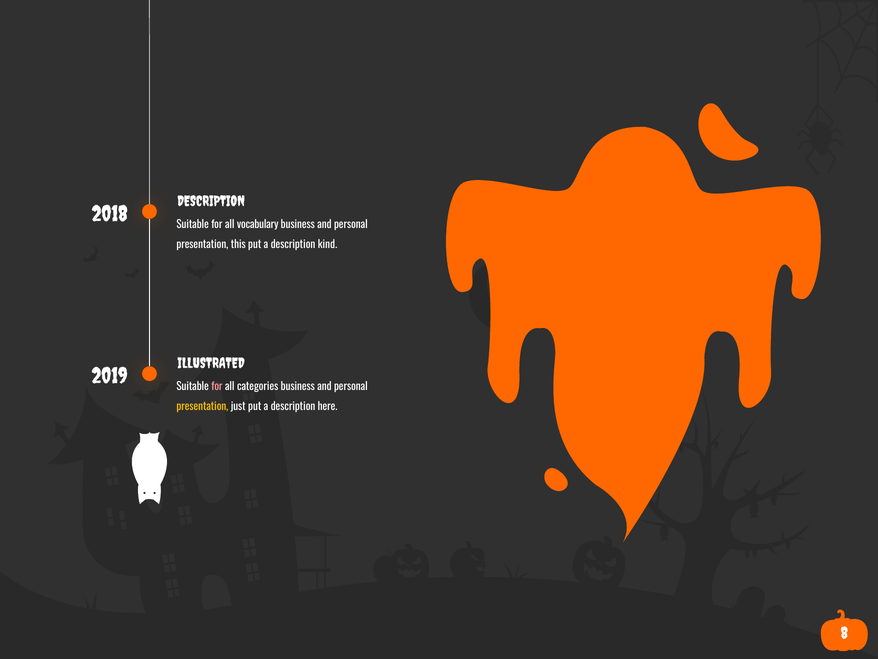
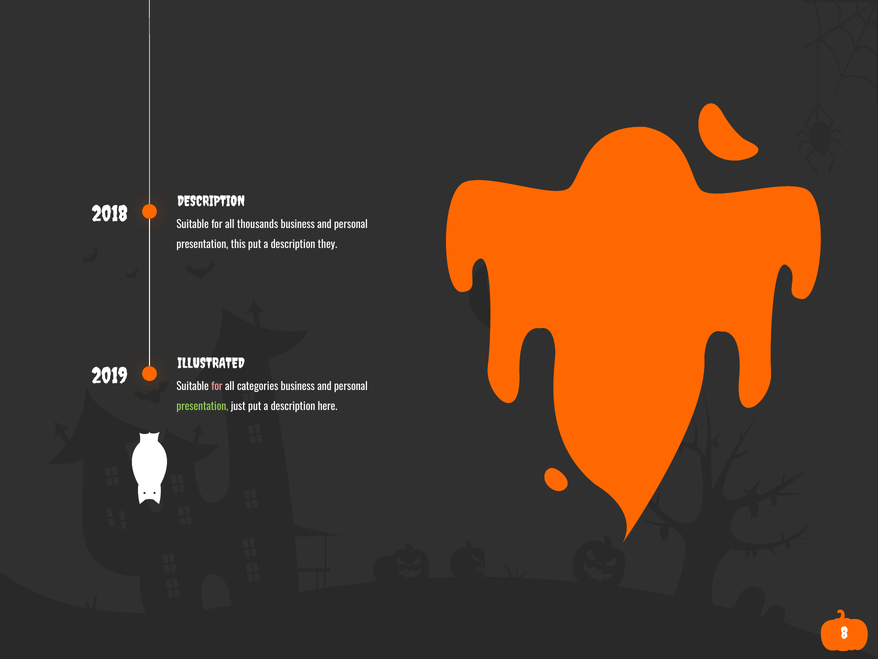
vocabulary: vocabulary -> thousands
kind: kind -> they
presentation at (202, 406) colour: yellow -> light green
